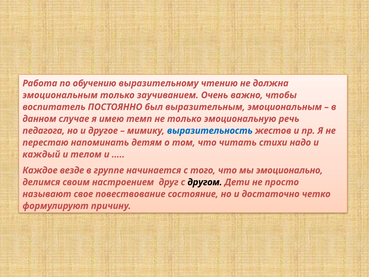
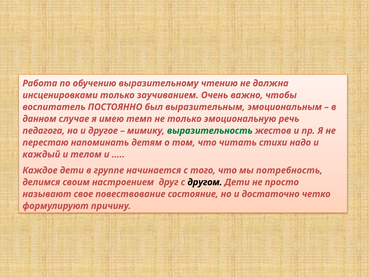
эмоциональным at (60, 95): эмоциональным -> инсценировками
выразительность colour: blue -> green
Каждое везде: везде -> дети
эмоционально: эмоционально -> потребность
